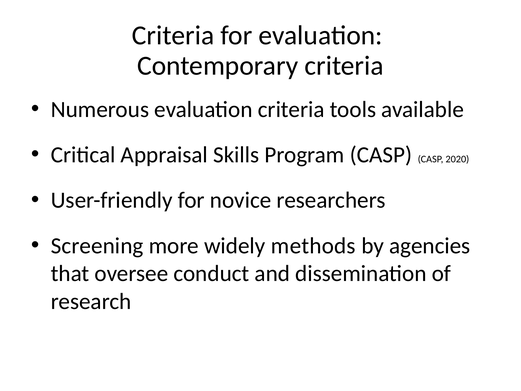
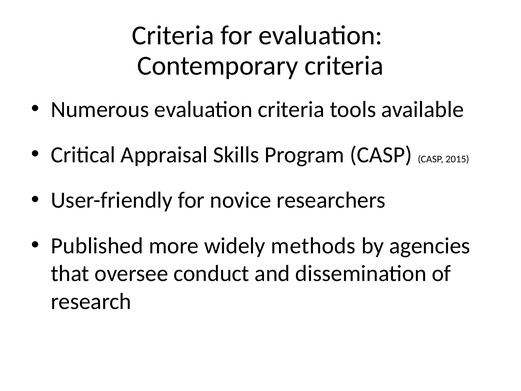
2020: 2020 -> 2015
Screening: Screening -> Published
